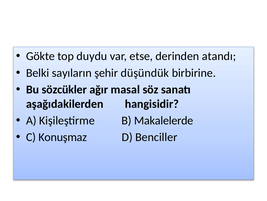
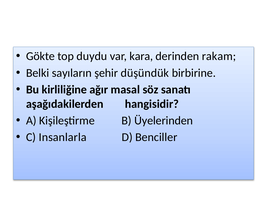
etse: etse -> kara
atandı: atandı -> rakam
sözcükler: sözcükler -> kirliliğine
Makalelerde: Makalelerde -> Üyelerinden
Konuşmaz: Konuşmaz -> Insanlarla
